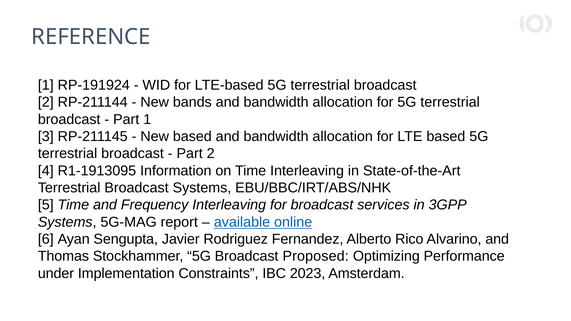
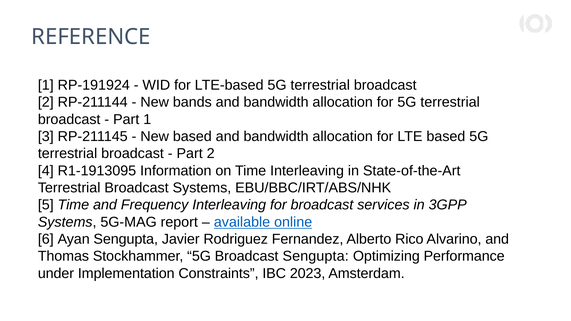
Broadcast Proposed: Proposed -> Sengupta
